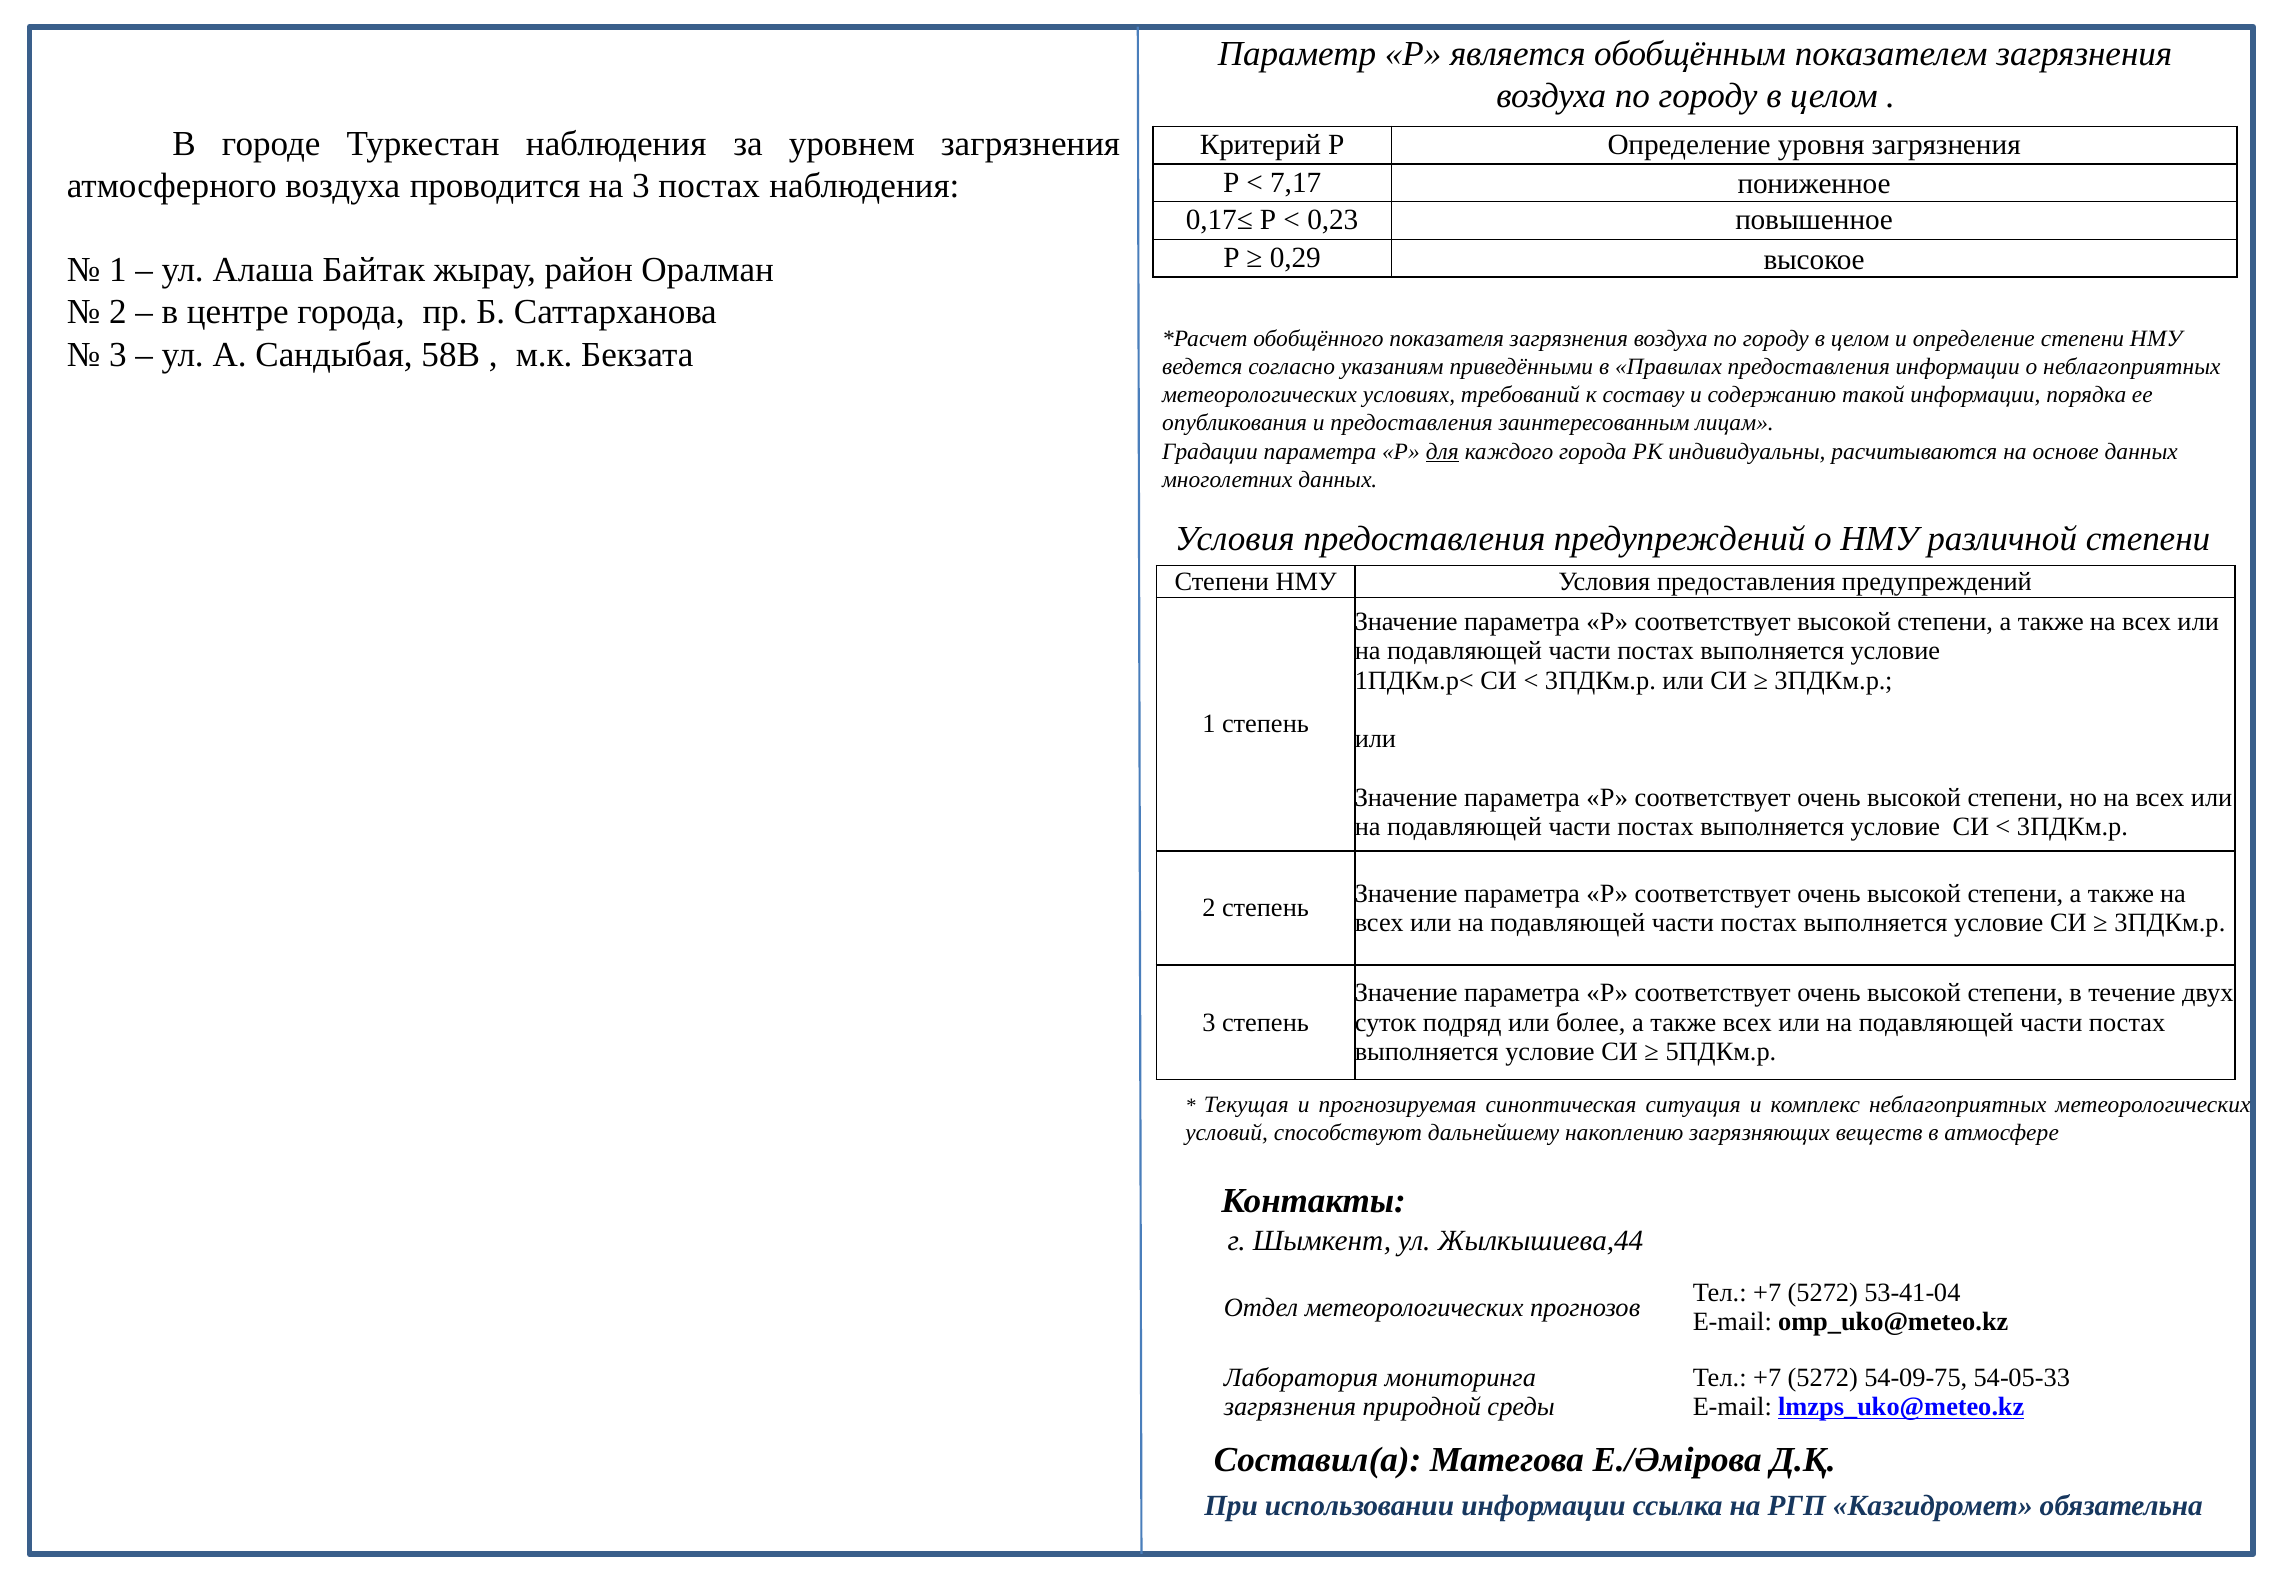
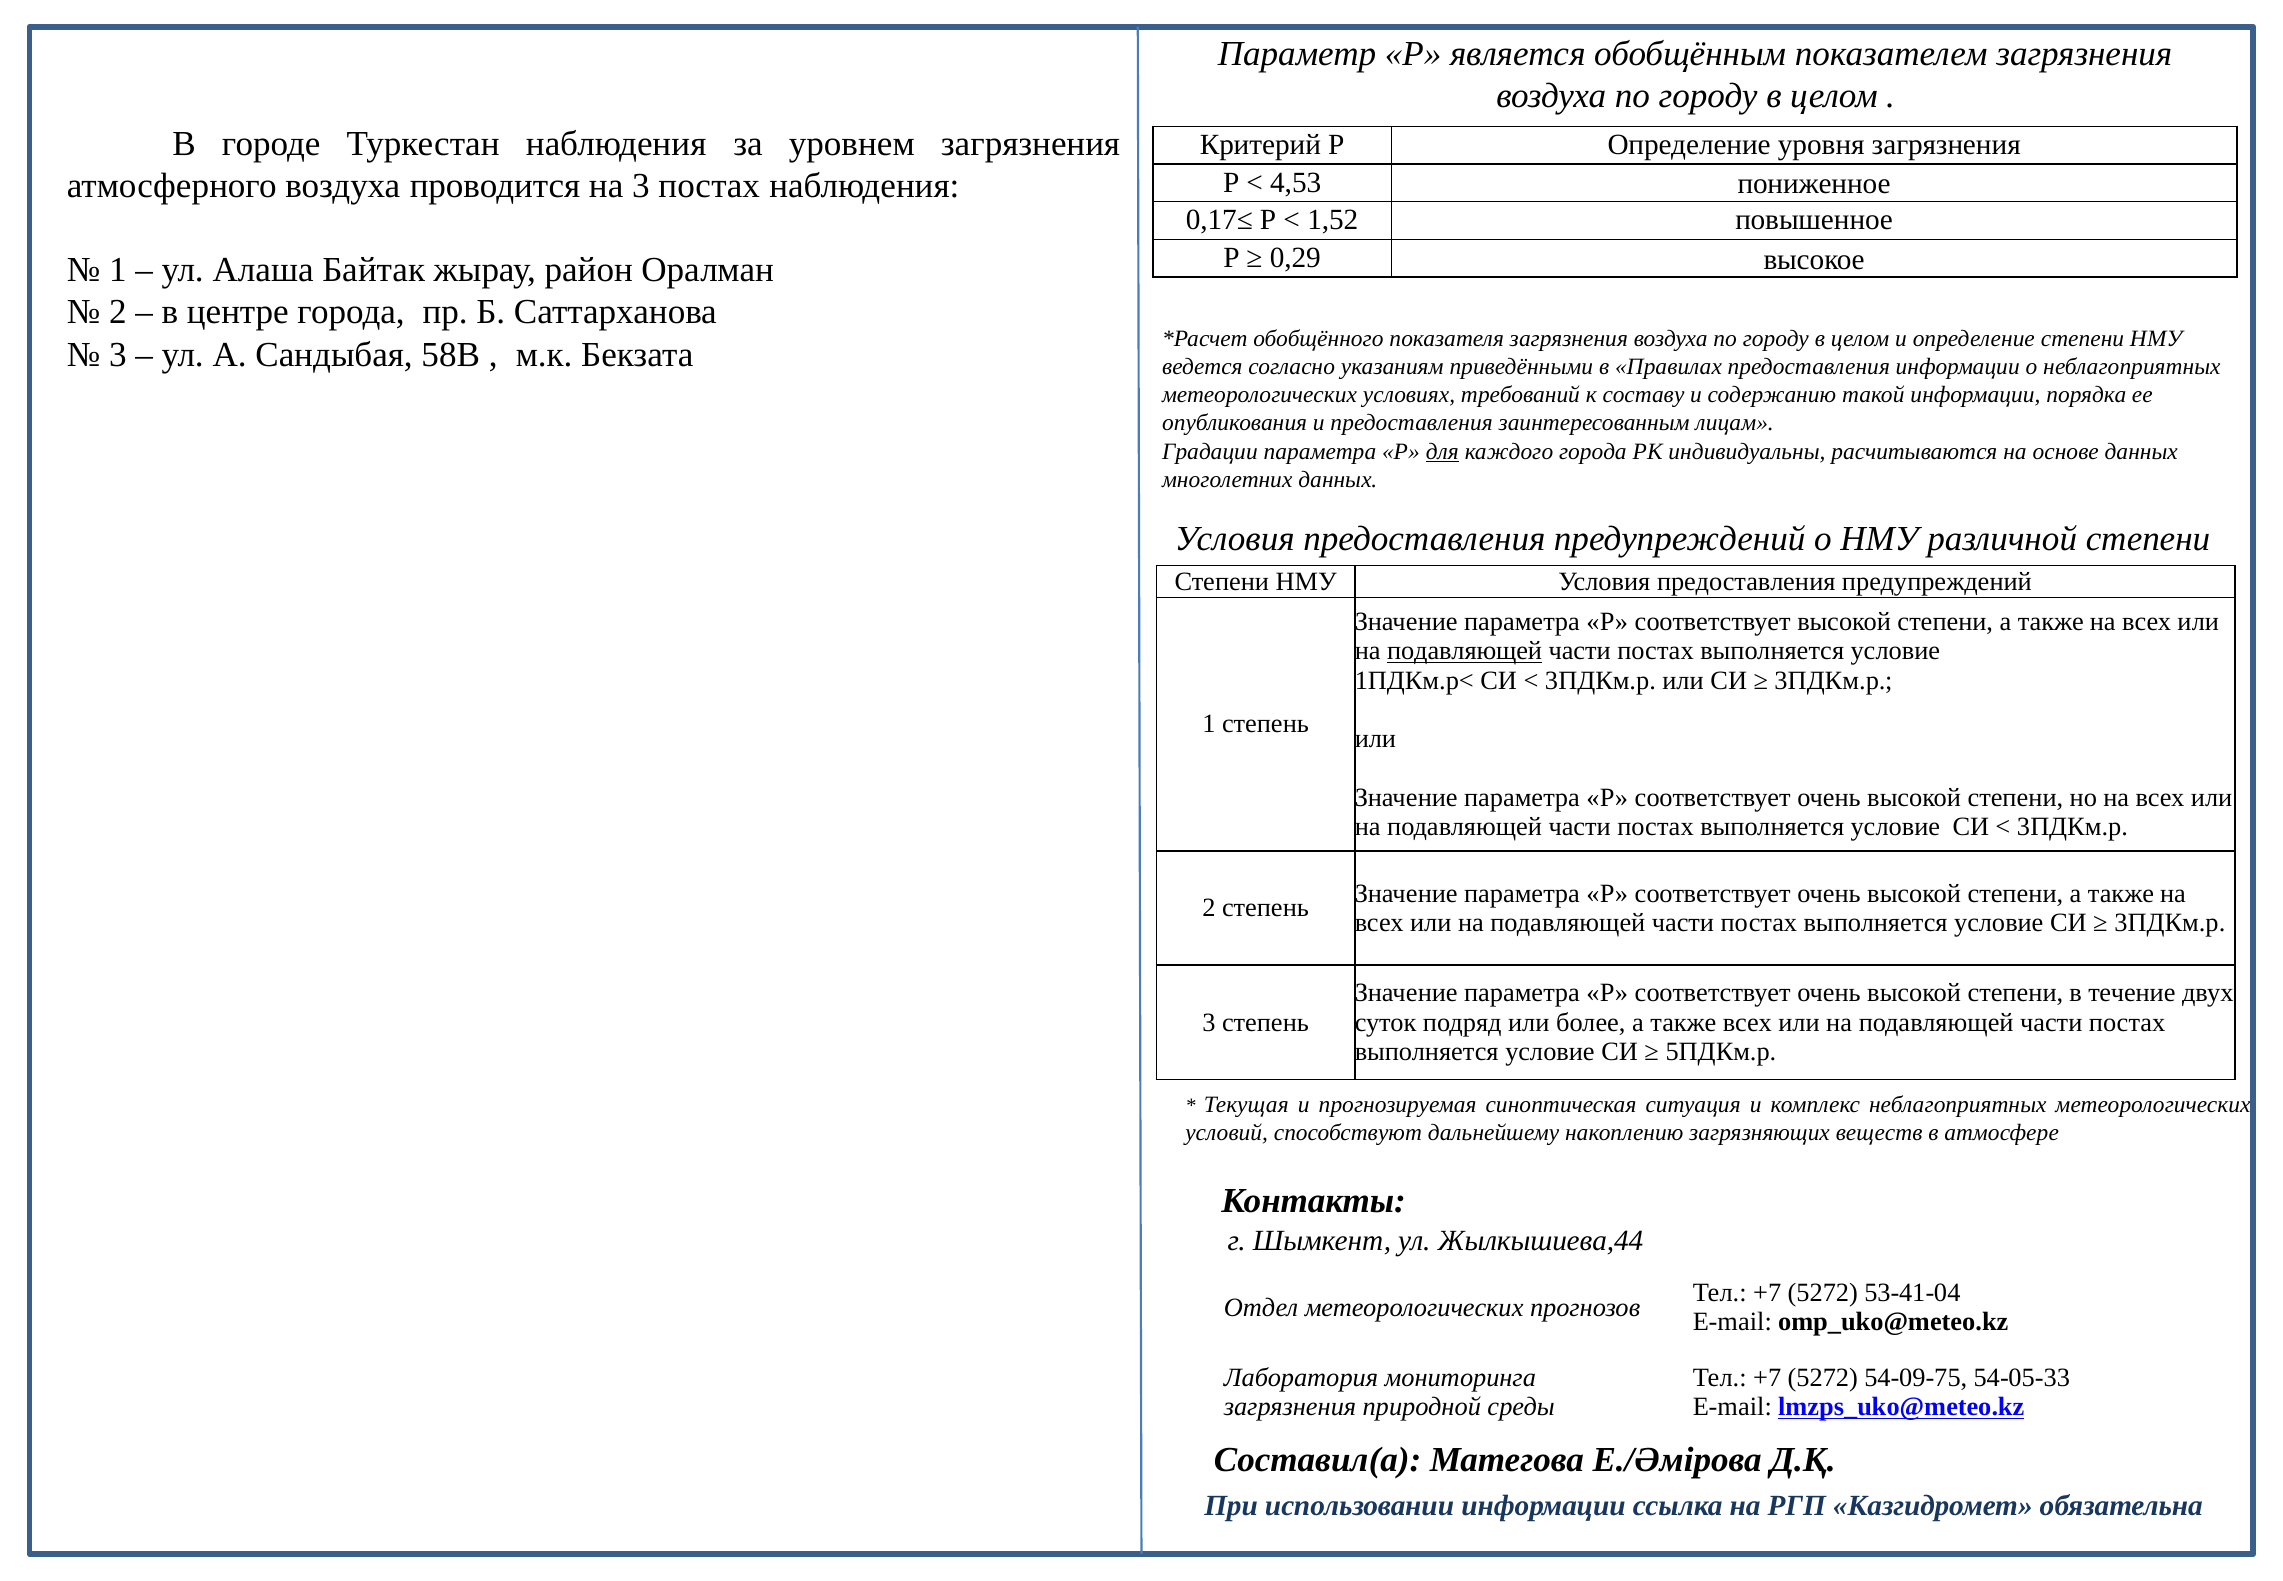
7,17: 7,17 -> 4,53
0,23: 0,23 -> 1,52
подавляющей at (1465, 651) underline: none -> present
